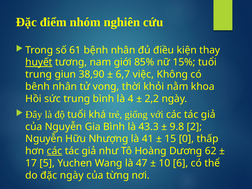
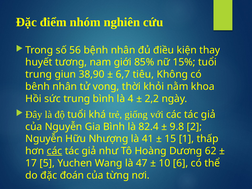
61: 61 -> 56
huyết underline: present -> none
việc: việc -> tiêu
43.3: 43.3 -> 82.4
0: 0 -> 1
đặc ngày: ngày -> đoán
